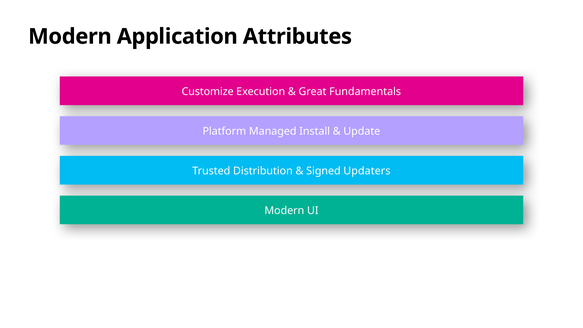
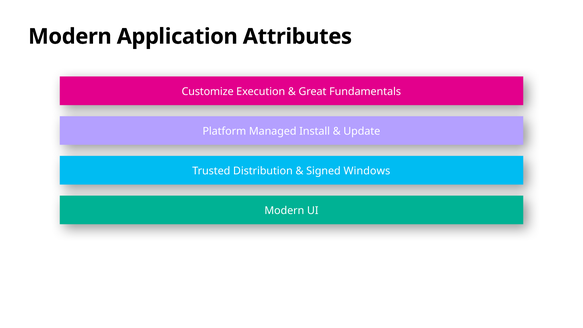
Updaters: Updaters -> Windows
